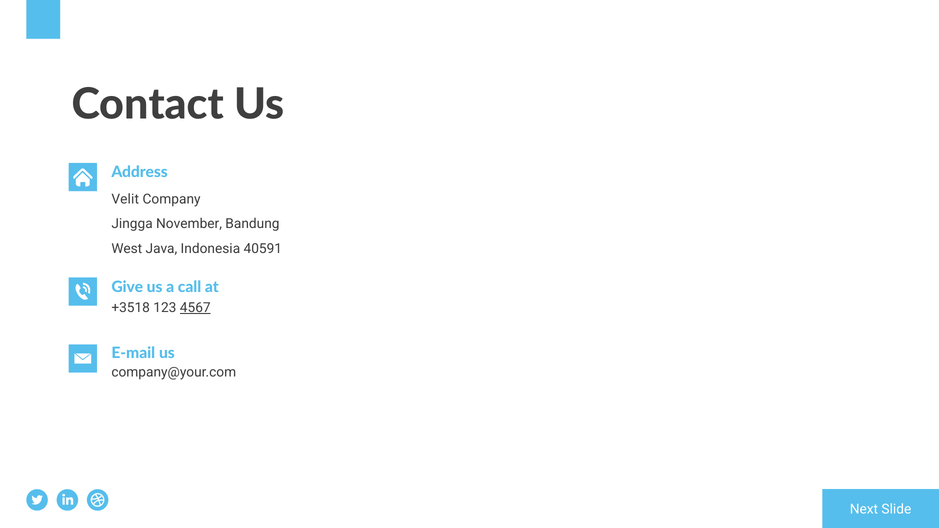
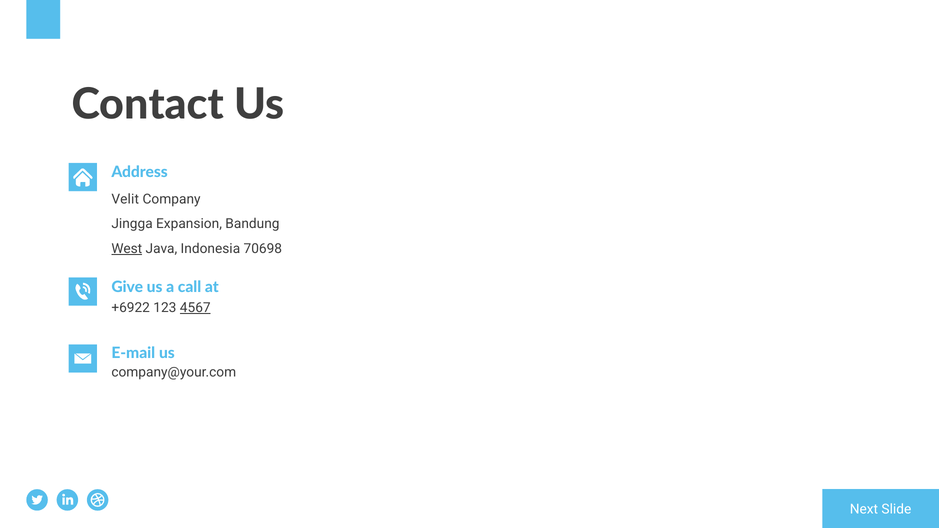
November: November -> Expansion
West underline: none -> present
40591: 40591 -> 70698
+3518: +3518 -> +6922
